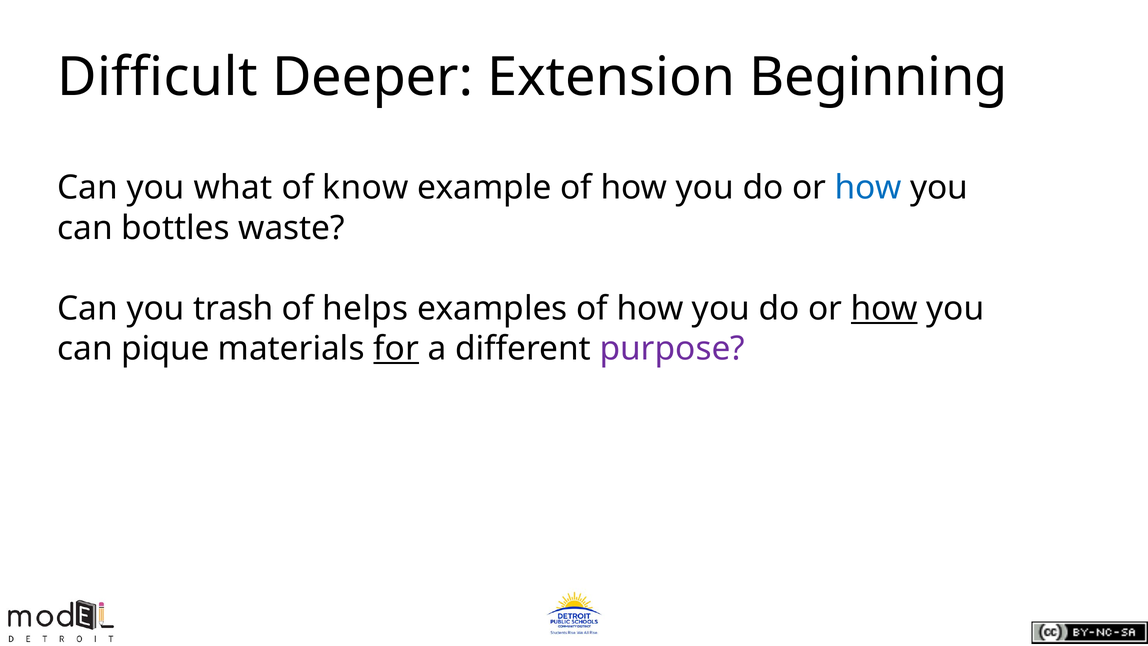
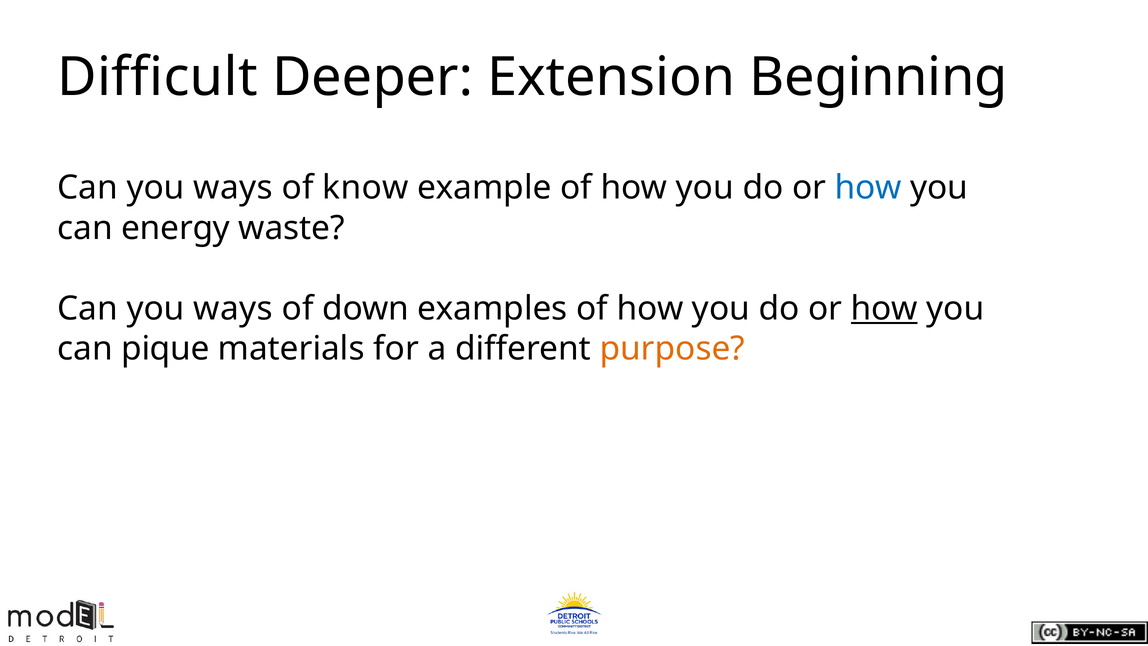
what at (233, 188): what -> ways
bottles: bottles -> energy
trash at (233, 308): trash -> ways
helps: helps -> down
for underline: present -> none
purpose colour: purple -> orange
